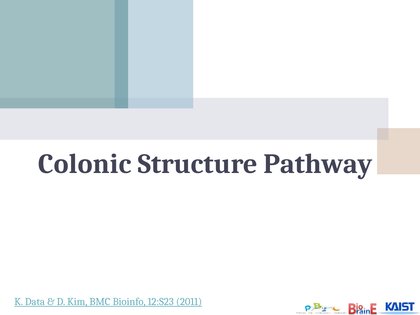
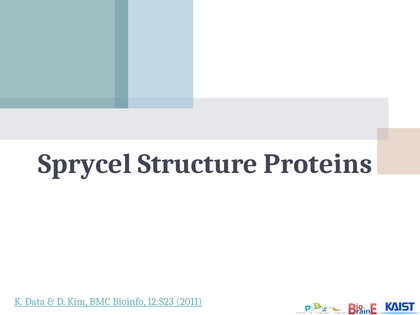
Colonic: Colonic -> Sprycel
Pathway: Pathway -> Proteins
